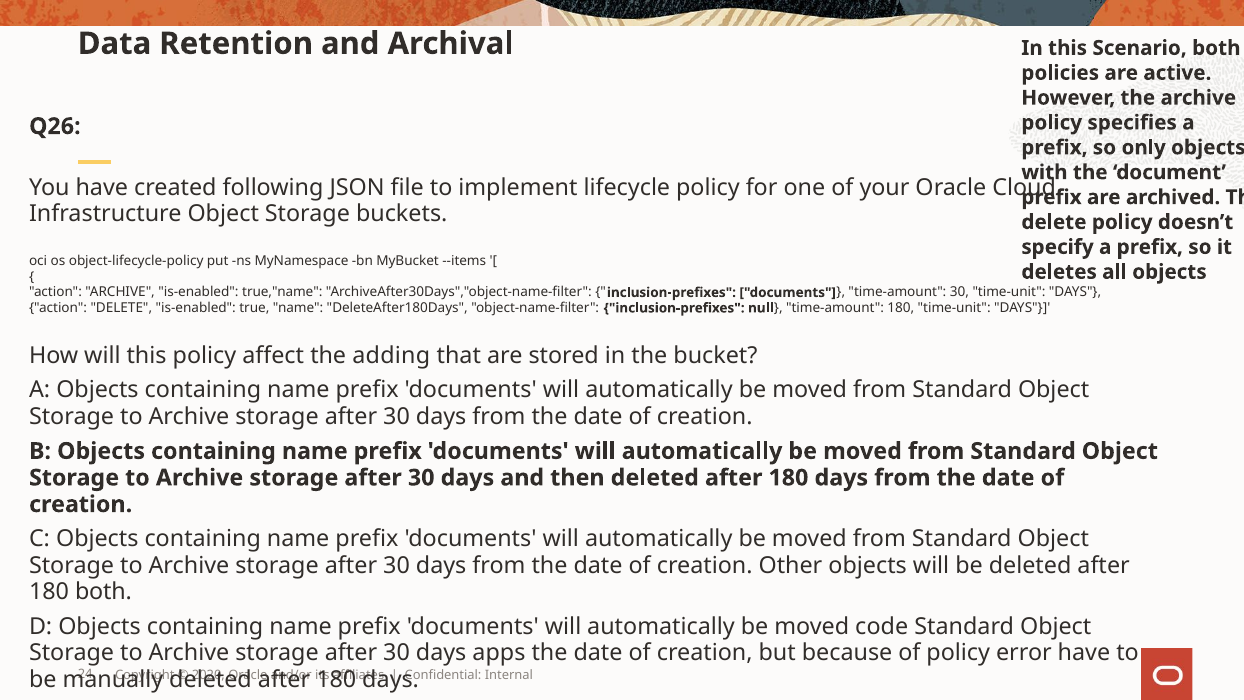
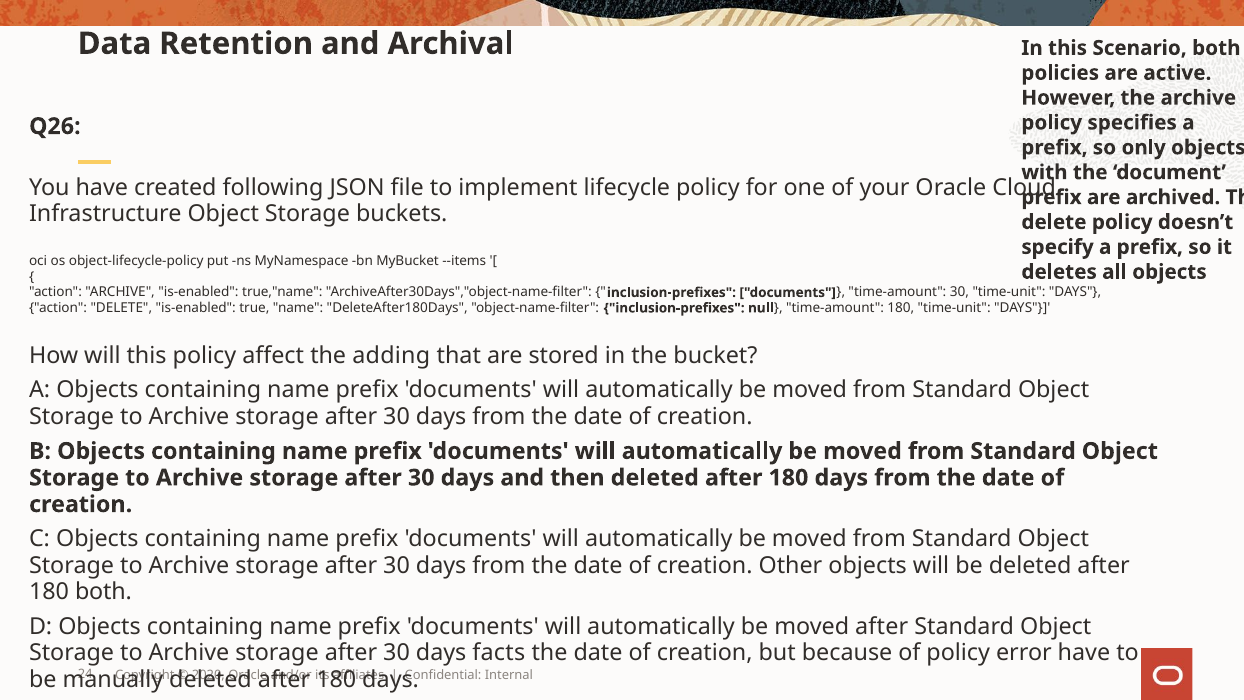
moved code: code -> after
apps: apps -> facts
